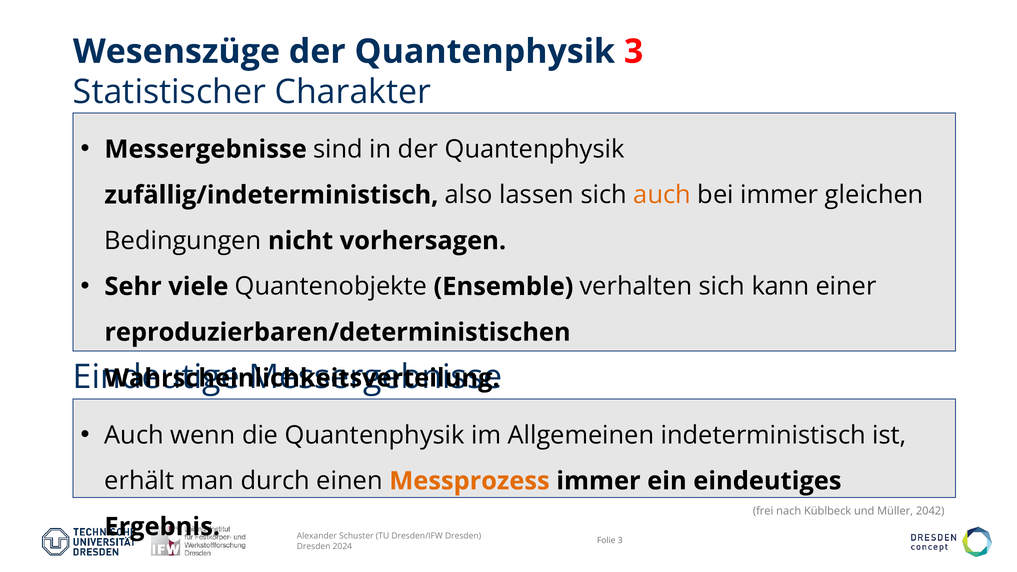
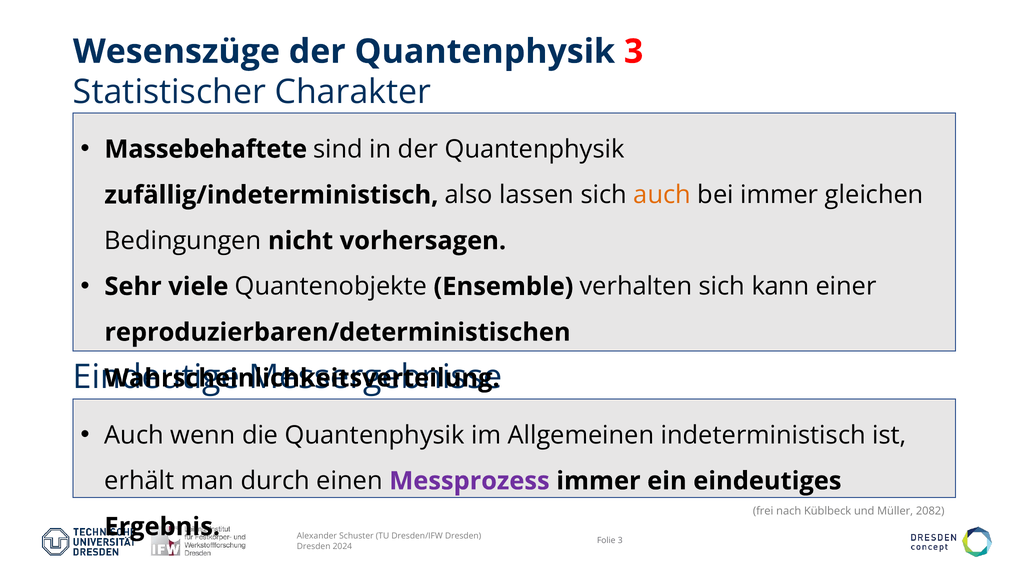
Messergebnisse at (206, 149): Messergebnisse -> Massebehaftete
Messprozess colour: orange -> purple
2042: 2042 -> 2082
